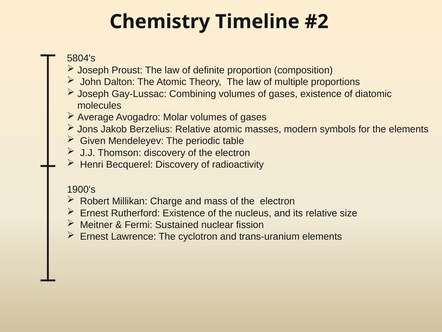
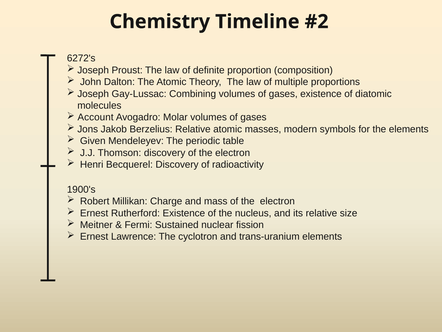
5804's: 5804's -> 6272's
Average: Average -> Account
